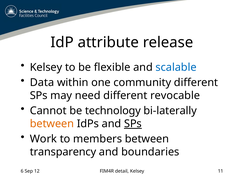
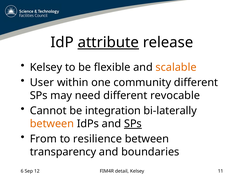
attribute underline: none -> present
scalable colour: blue -> orange
Data: Data -> User
technology: technology -> integration
Work: Work -> From
members: members -> resilience
